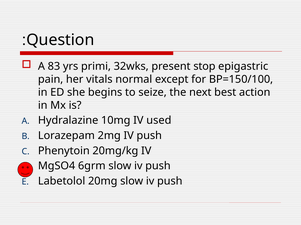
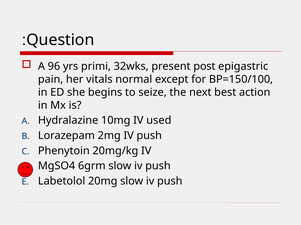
83: 83 -> 96
stop: stop -> post
